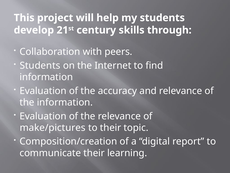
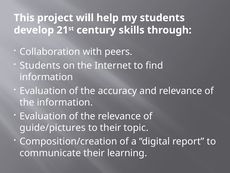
make/pictures: make/pictures -> guide/pictures
